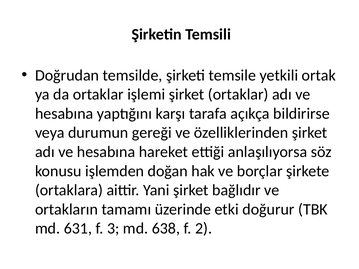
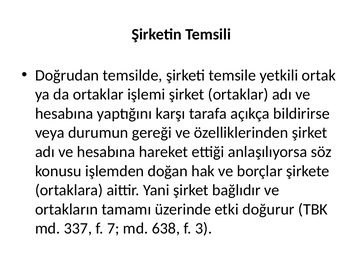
631: 631 -> 337
3: 3 -> 7
2: 2 -> 3
